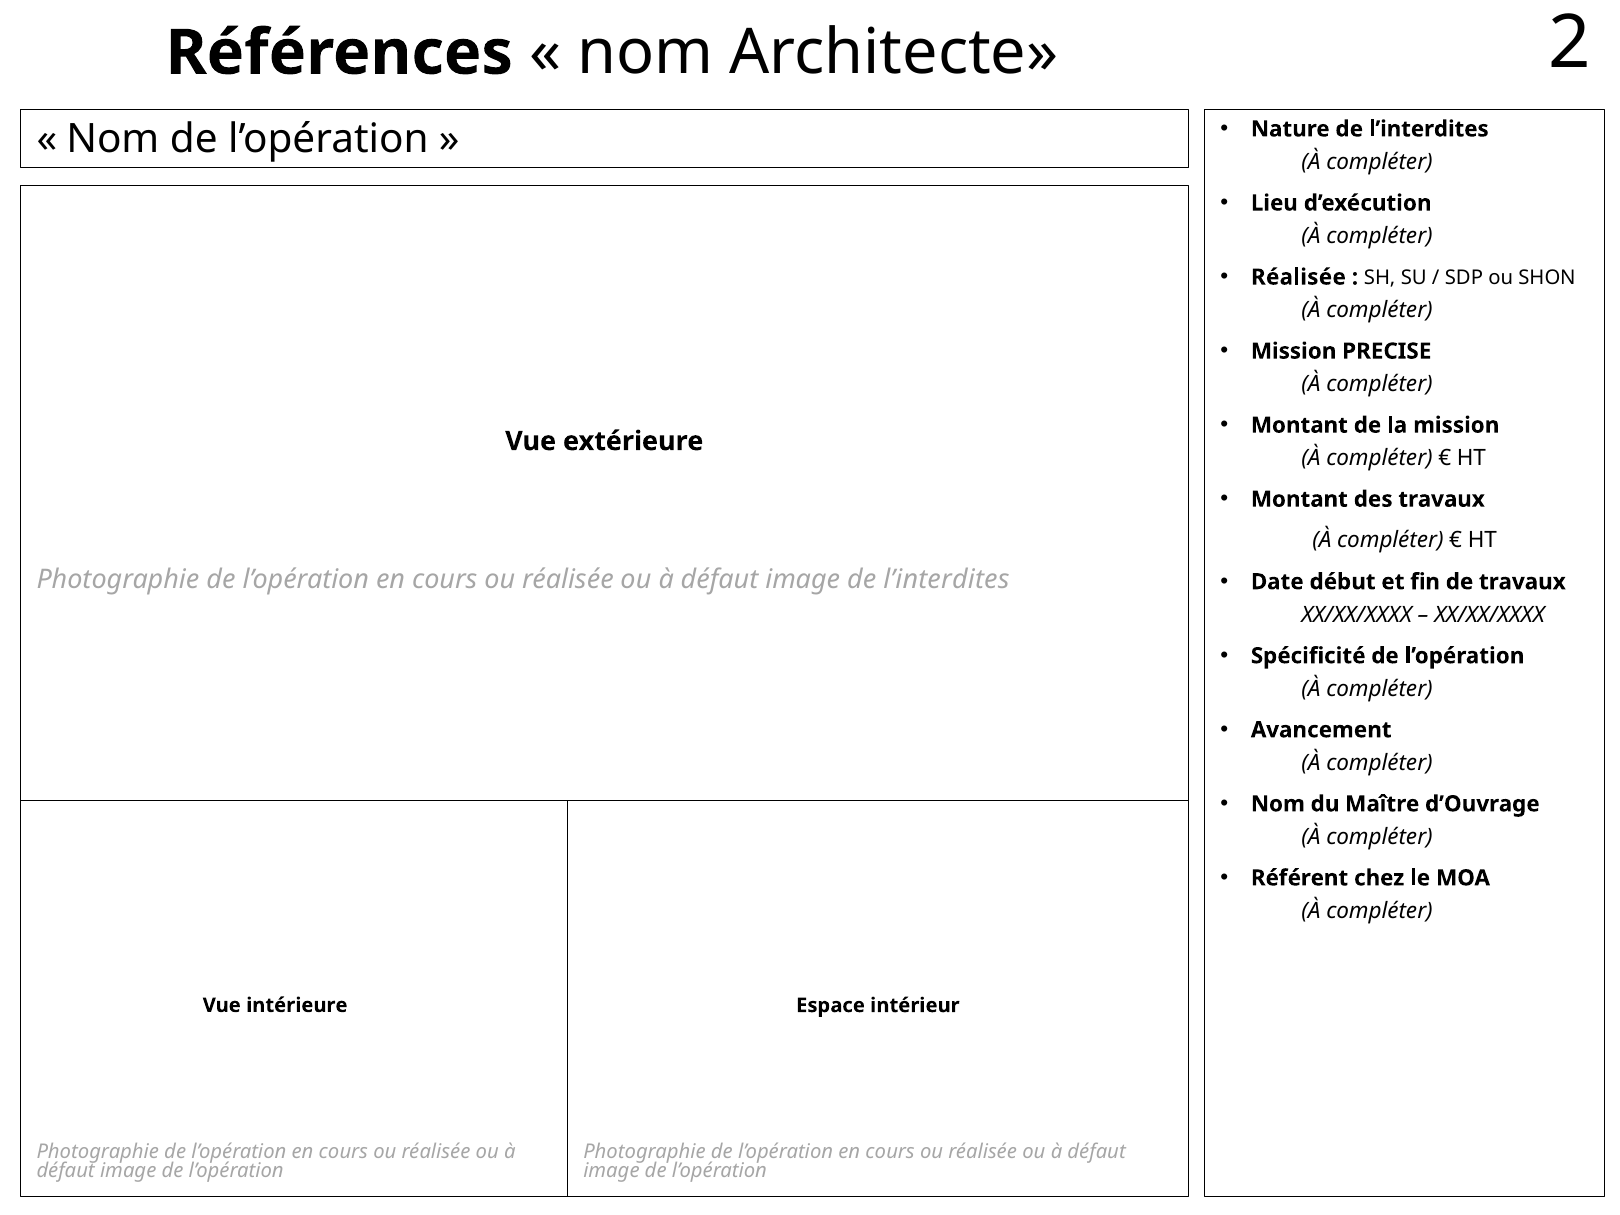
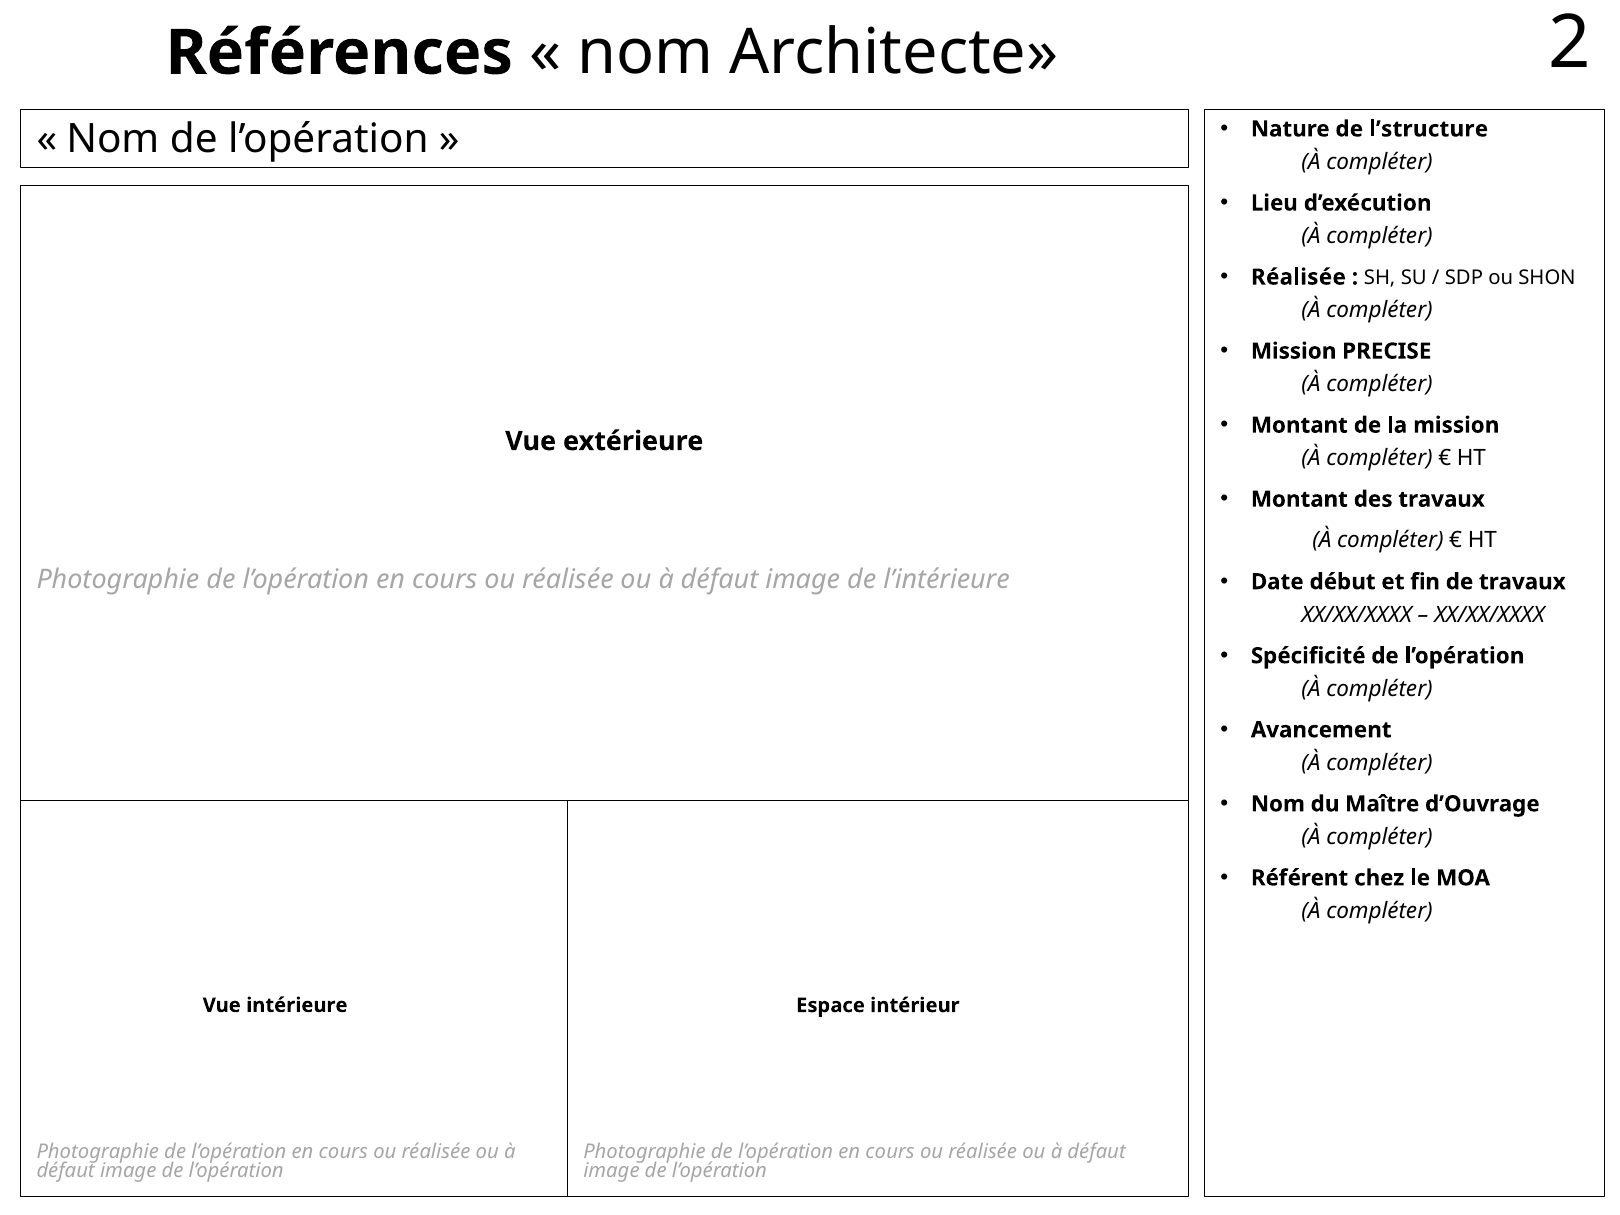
Nature de l’interdites: l’interdites -> l’structure
image de l’interdites: l’interdites -> l’intérieure
